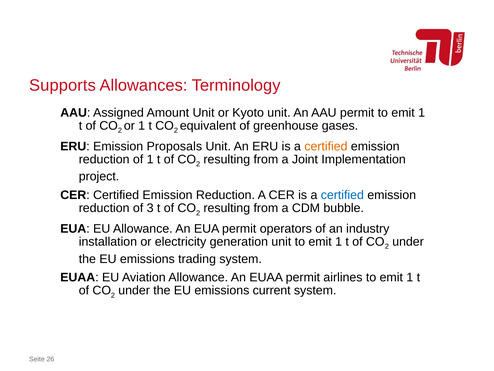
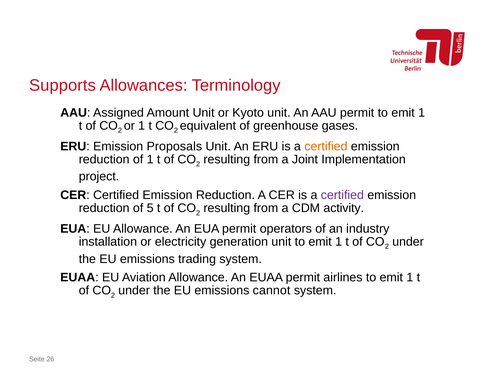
certified at (342, 195) colour: blue -> purple
3: 3 -> 5
bubble: bubble -> activity
current: current -> cannot
